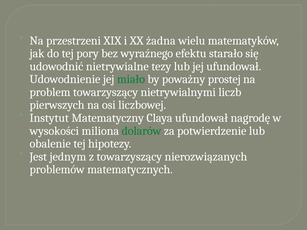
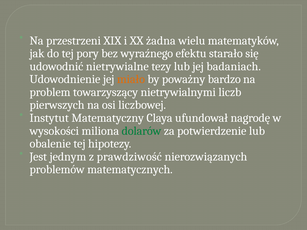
jej ufundował: ufundował -> badaniach
miało colour: green -> orange
prostej: prostej -> bardzo
z towarzyszący: towarzyszący -> prawdziwość
